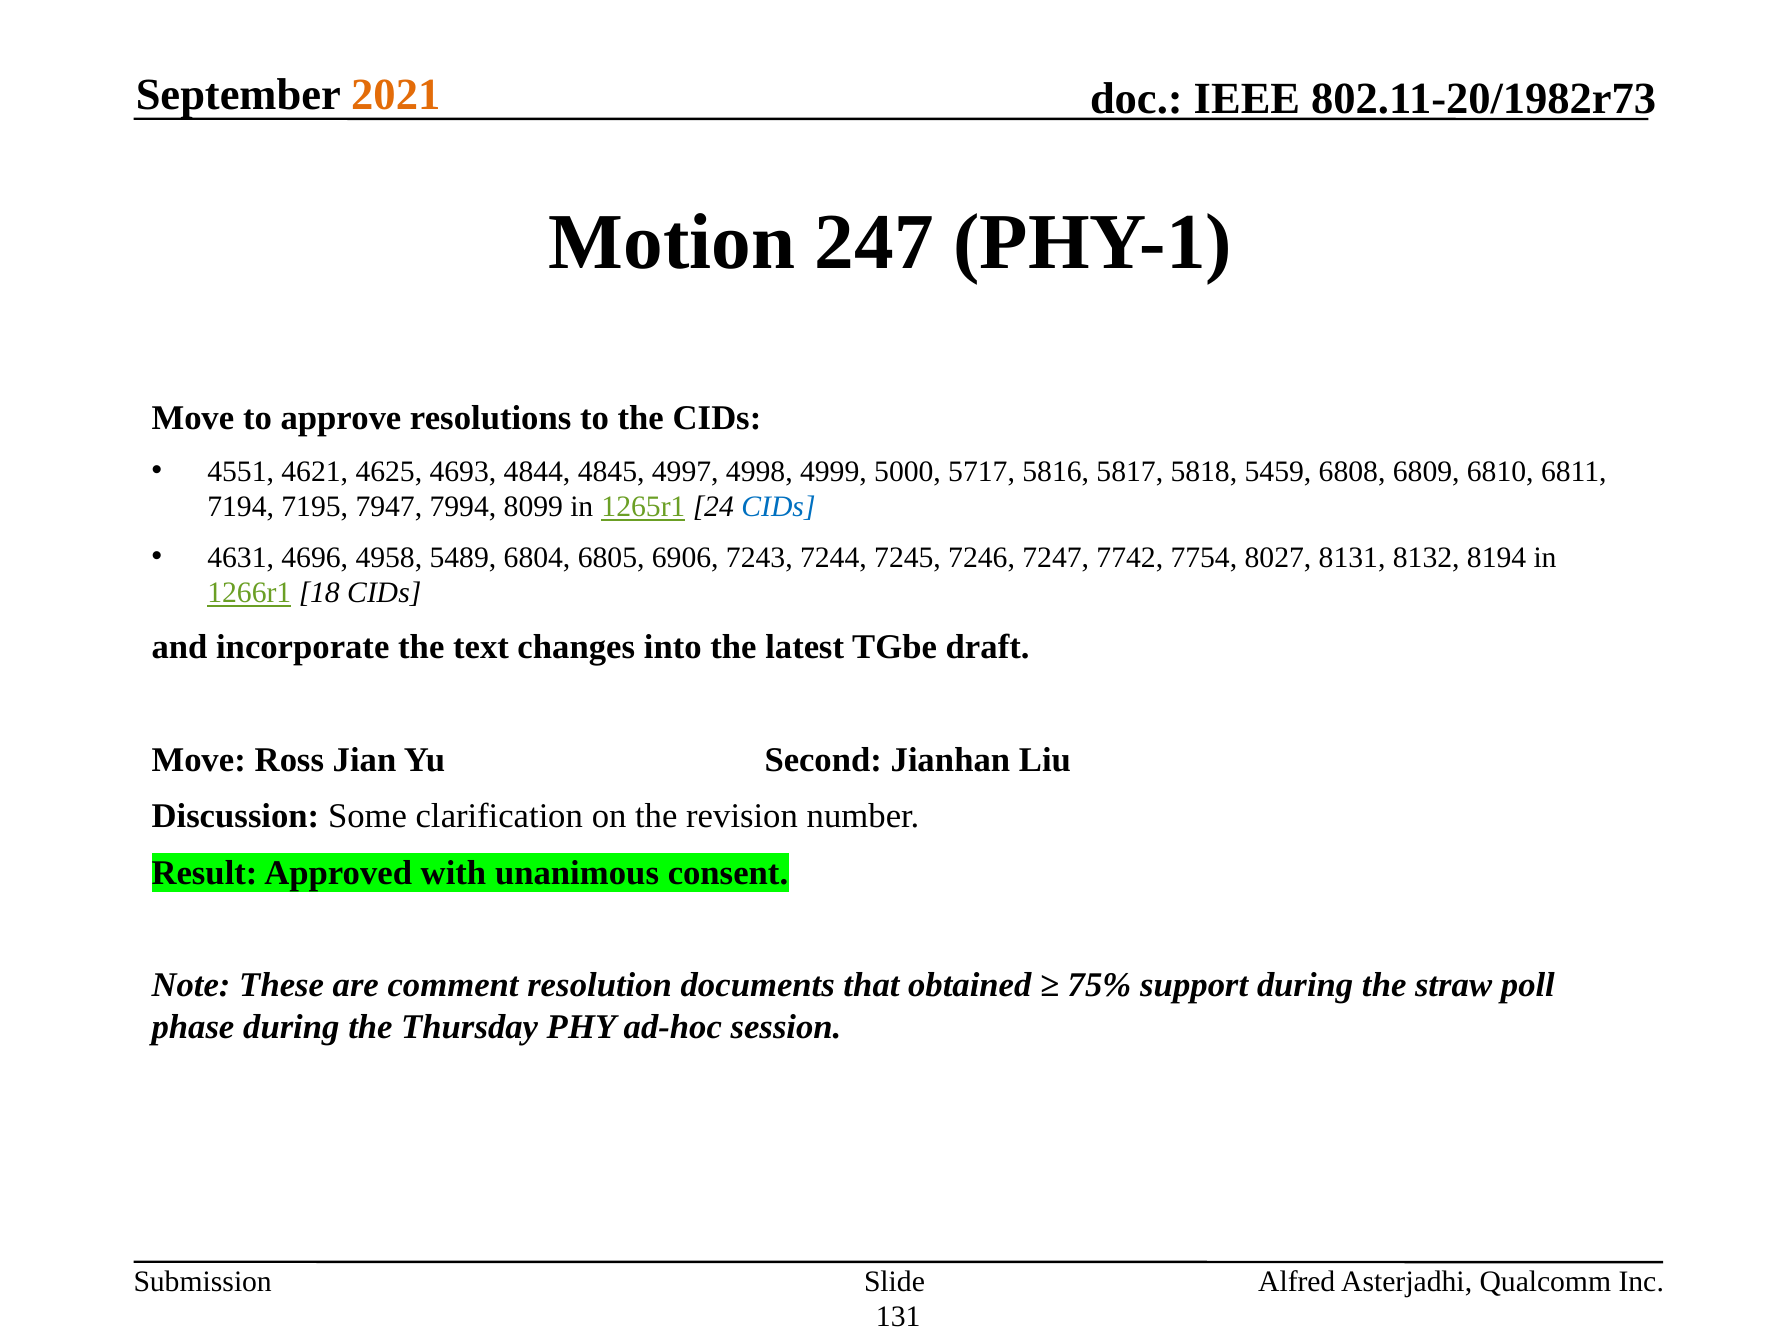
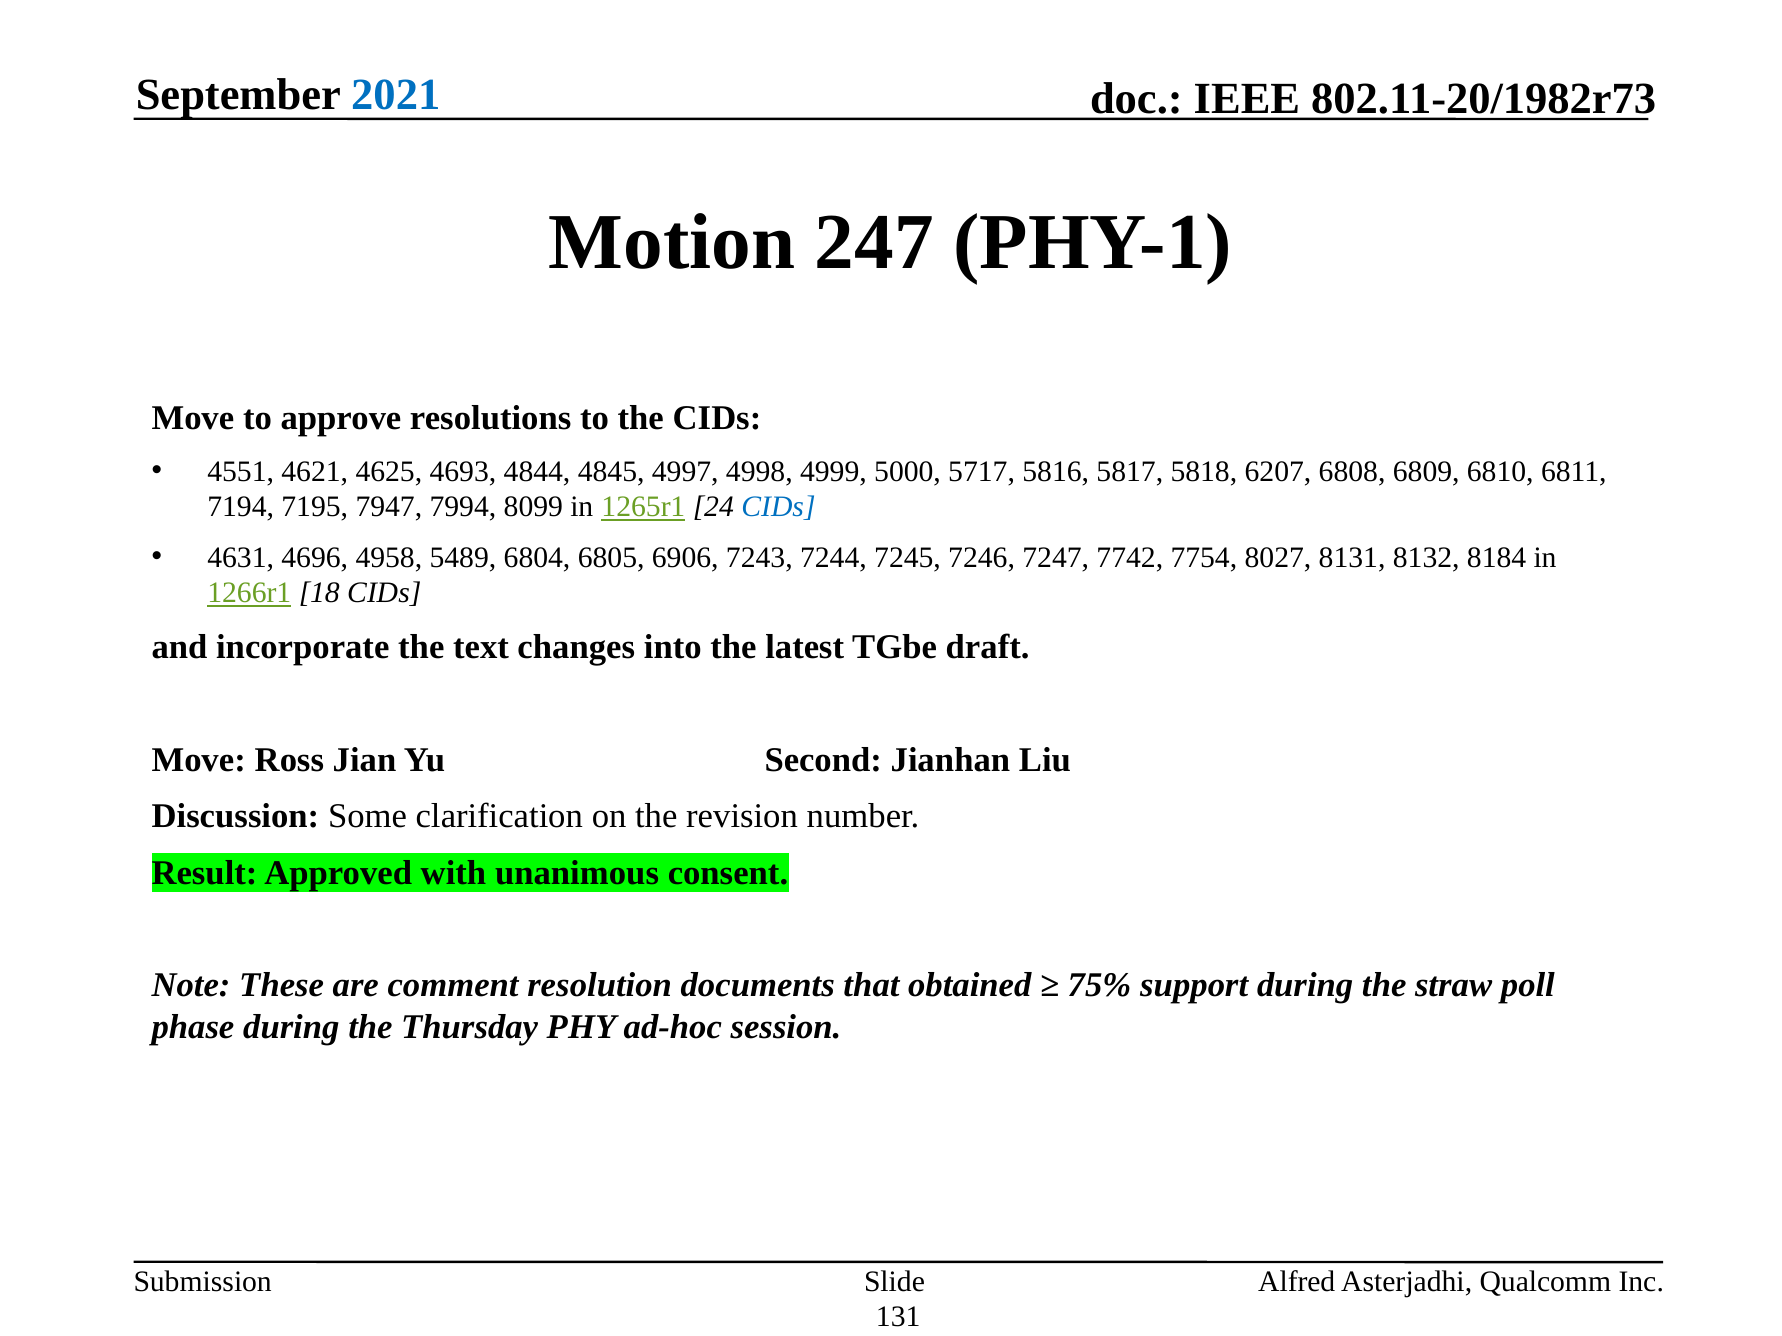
2021 colour: orange -> blue
5459: 5459 -> 6207
8194: 8194 -> 8184
